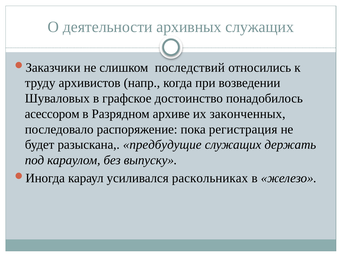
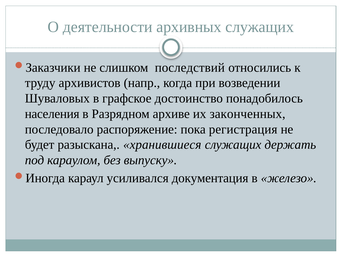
асессором: асессором -> населения
предбудущие: предбудущие -> хранившиеся
раскольниках: раскольниках -> документация
